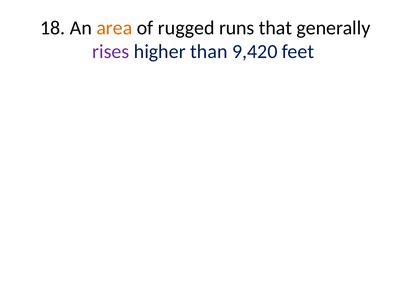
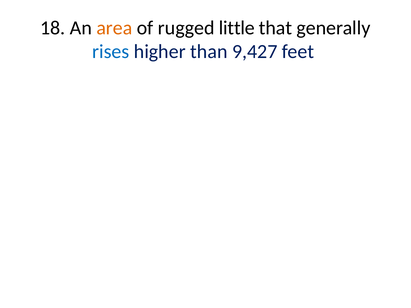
runs: runs -> little
rises colour: purple -> blue
9,420: 9,420 -> 9,427
